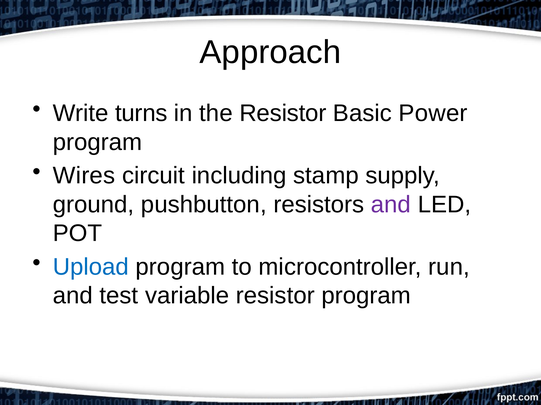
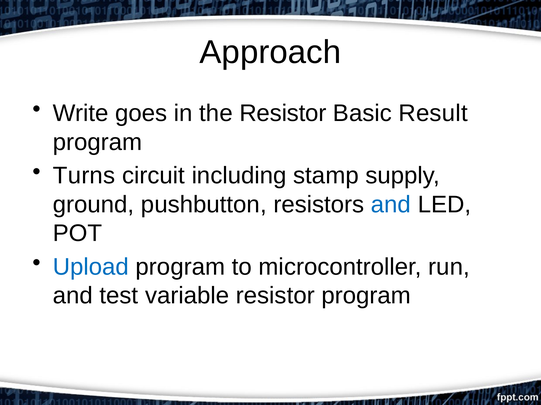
turns: turns -> goes
Power: Power -> Result
Wires: Wires -> Turns
and at (391, 205) colour: purple -> blue
